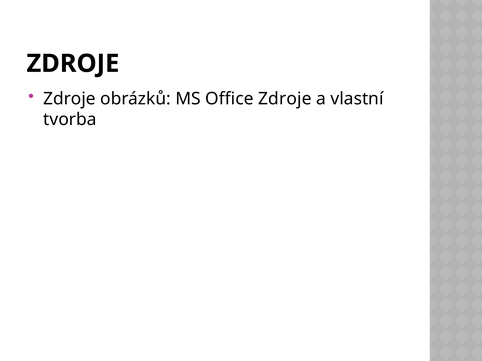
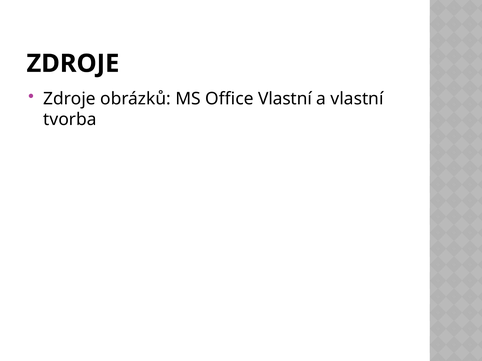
Office Zdroje: Zdroje -> Vlastní
